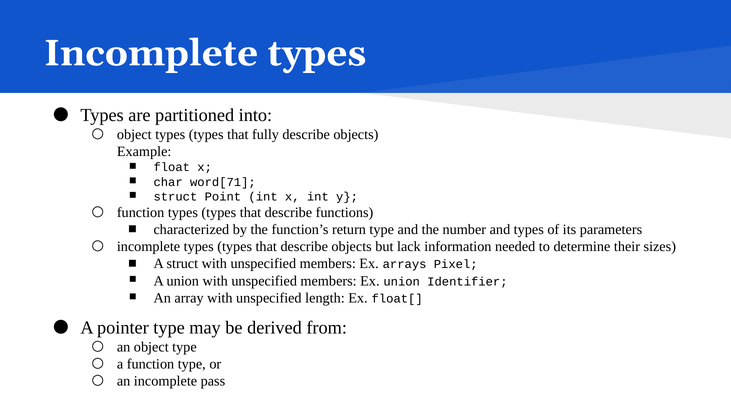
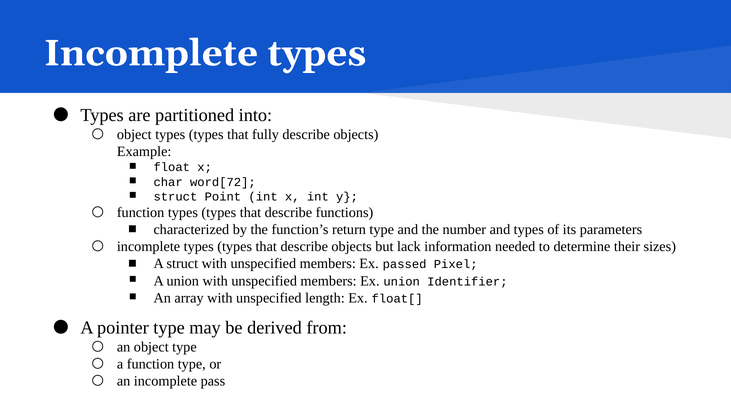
word[71: word[71 -> word[72
arrays: arrays -> passed
